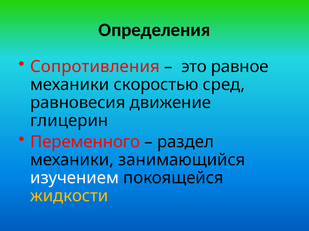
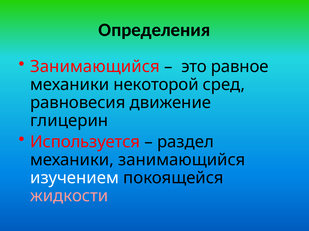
Сопротивления at (95, 67): Сопротивления -> Занимающийся
скоростью: скоростью -> некоторой
Переменного: Переменного -> Используется
жидкости colour: yellow -> pink
